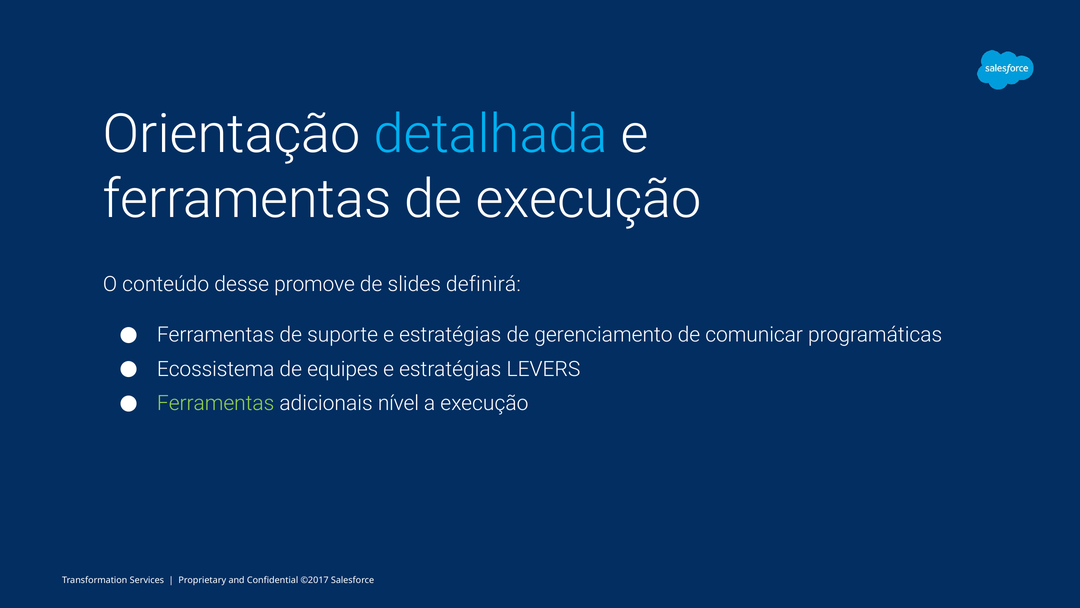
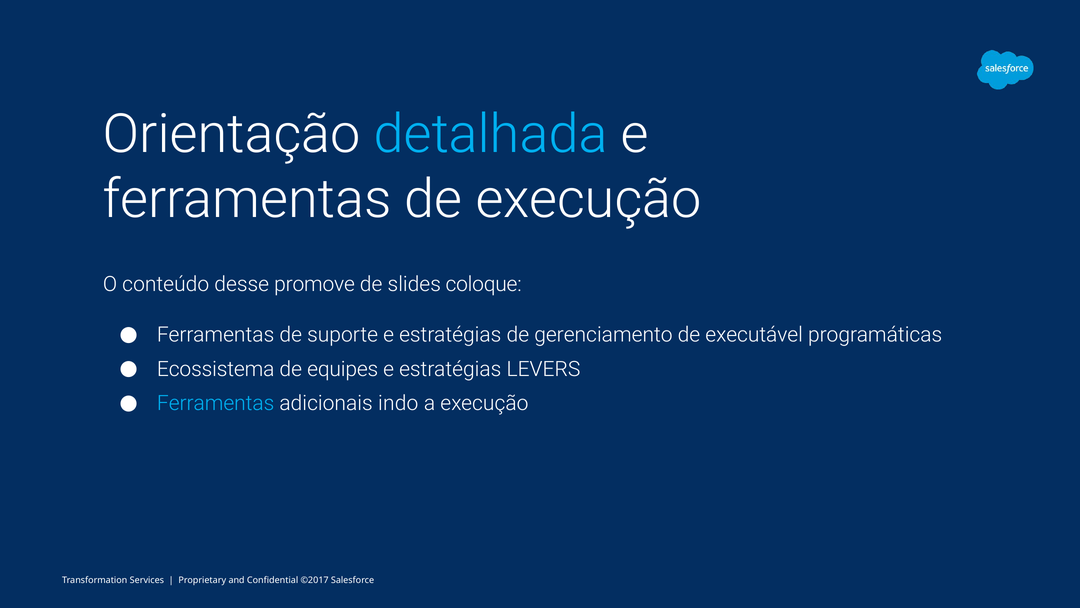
definirá: definirá -> coloque
comunicar: comunicar -> executável
Ferramentas at (216, 403) colour: light green -> light blue
nível: nível -> indo
